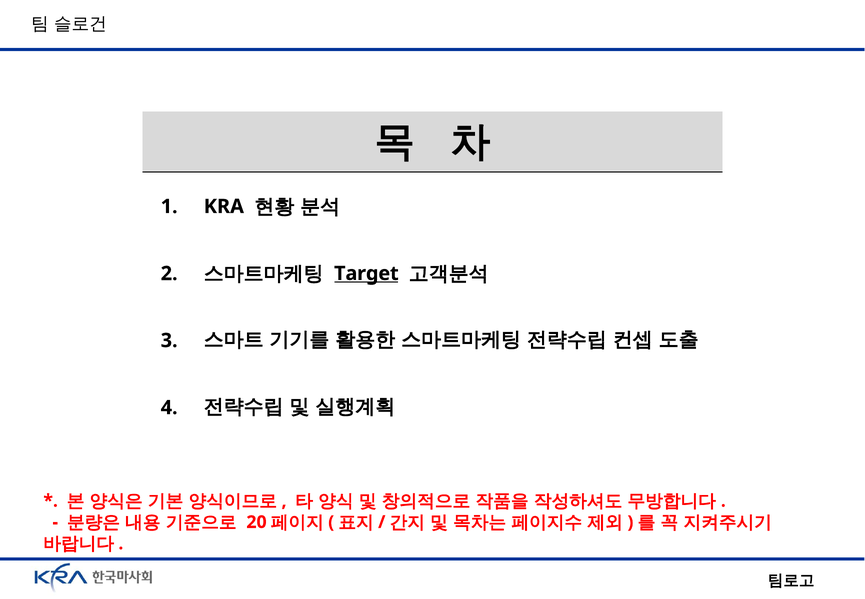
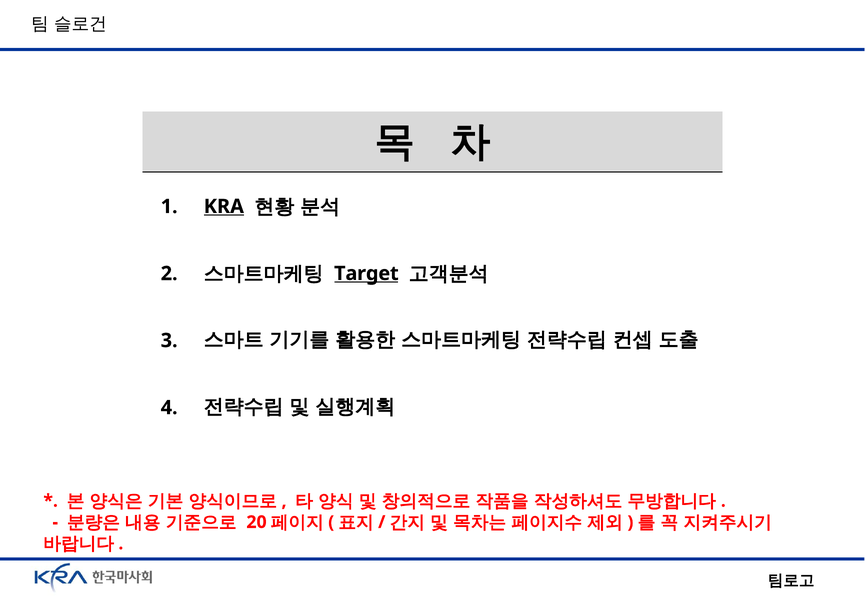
KRA underline: none -> present
